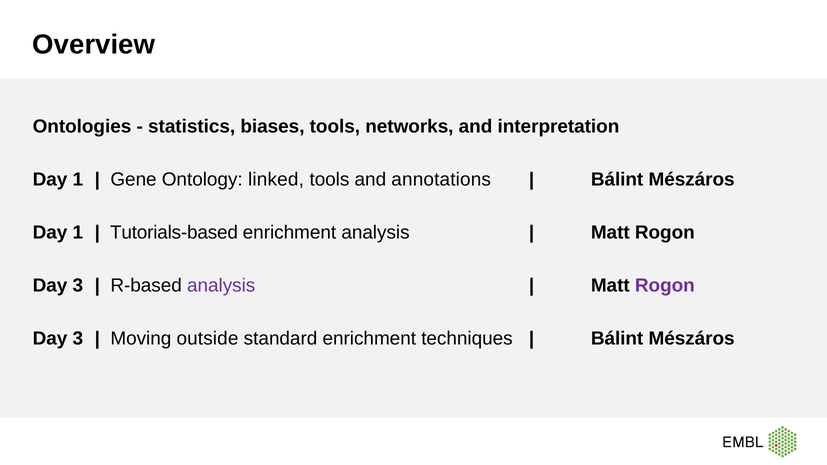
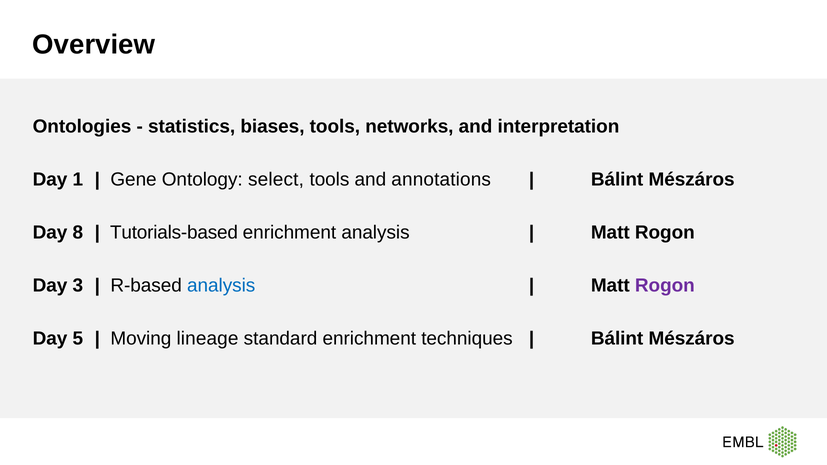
linked: linked -> select
1 at (78, 233): 1 -> 8
analysis at (221, 286) colour: purple -> blue
3 at (78, 339): 3 -> 5
outside: outside -> lineage
